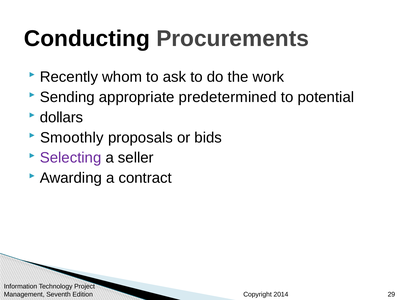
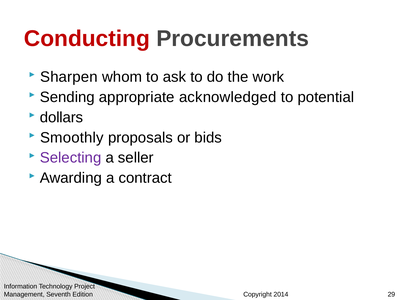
Conducting colour: black -> red
Recently: Recently -> Sharpen
predetermined: predetermined -> acknowledged
